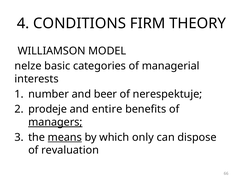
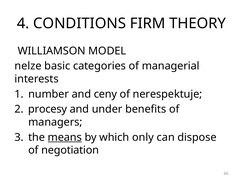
beer: beer -> ceny
prodeje: prodeje -> procesy
entire: entire -> under
managers underline: present -> none
revaluation: revaluation -> negotiation
